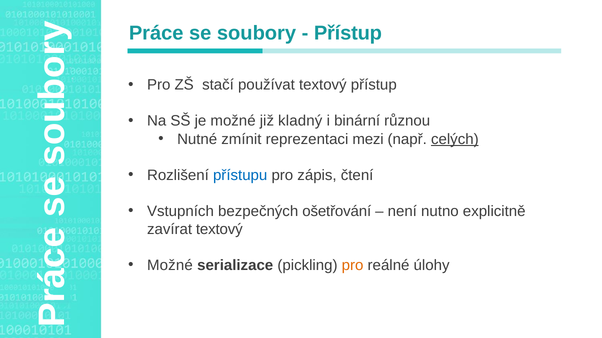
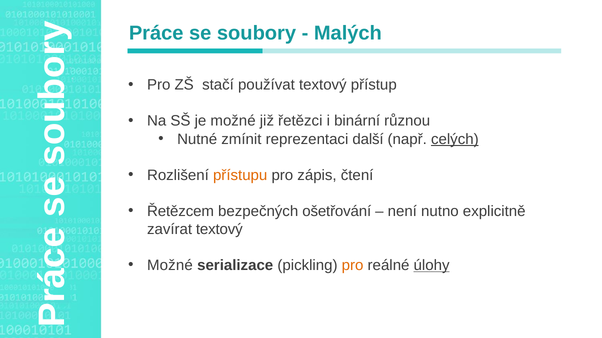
Přístup at (348, 33): Přístup -> Malých
kladný: kladný -> řetězci
mezi: mezi -> další
přístupu colour: blue -> orange
Vstupních: Vstupních -> Řetězcem
úlohy underline: none -> present
